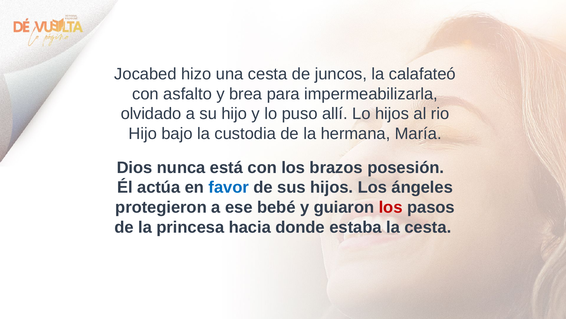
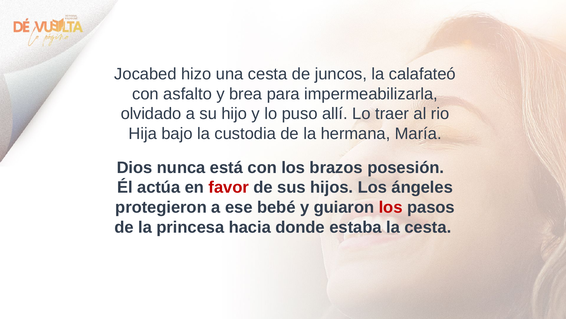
Lo hijos: hijos -> traer
Hijo at (143, 133): Hijo -> Hija
favor colour: blue -> red
